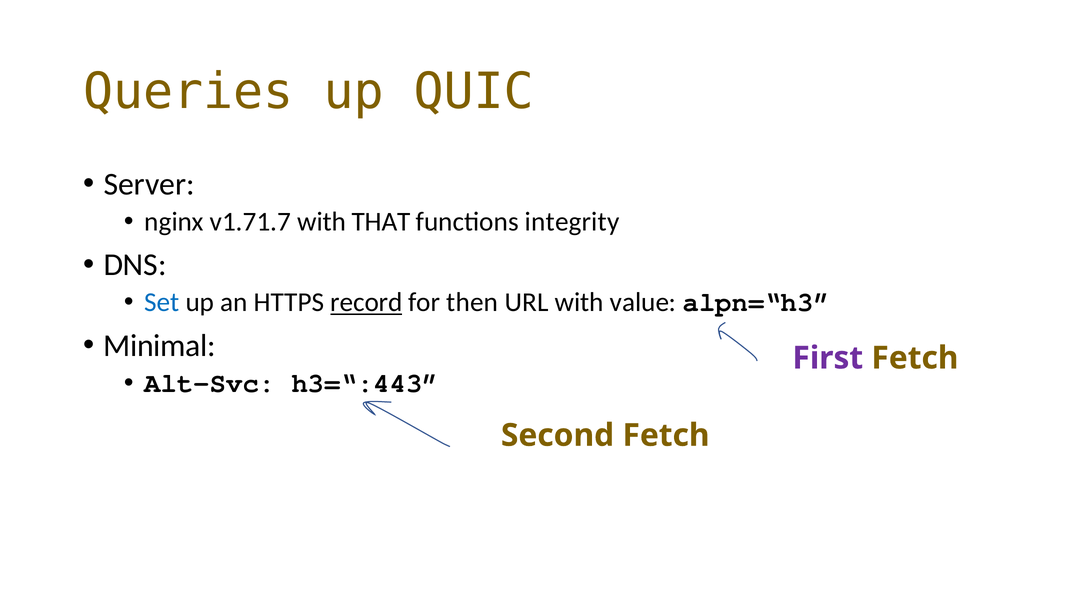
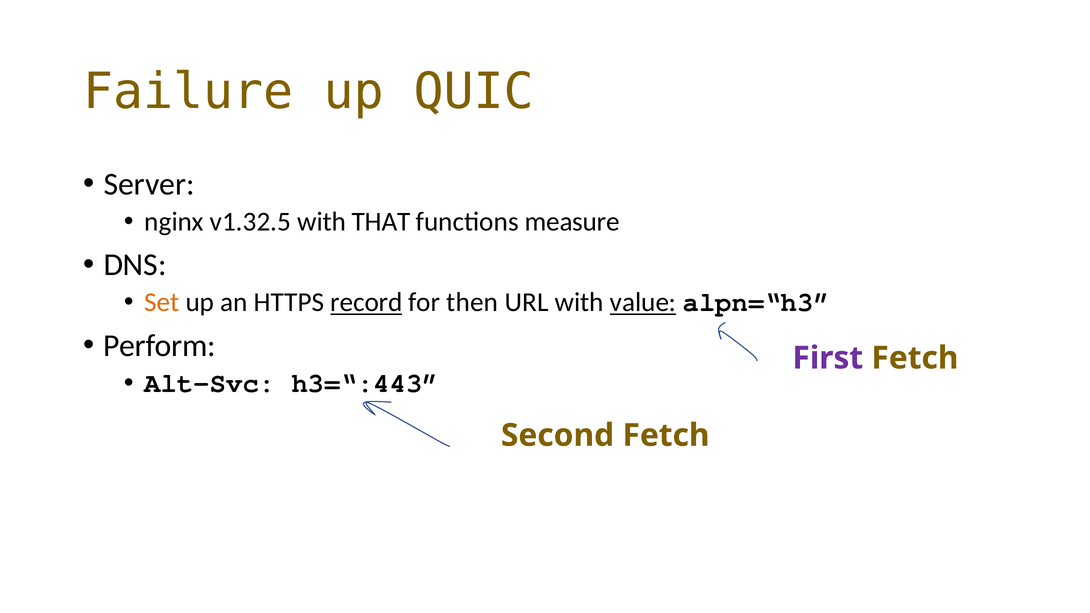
Queries: Queries -> Failure
v1.71.7: v1.71.7 -> v1.32.5
integrity: integrity -> measure
Set colour: blue -> orange
value underline: none -> present
Minimal: Minimal -> Perform
